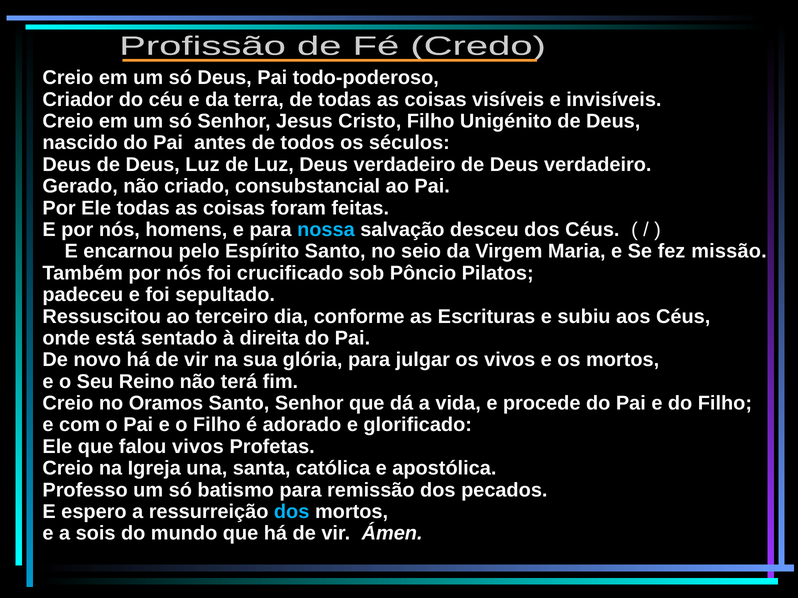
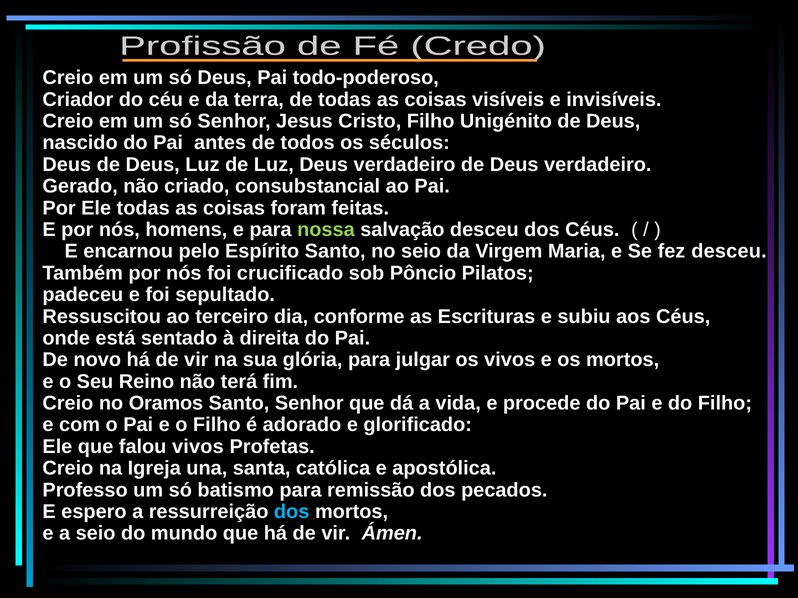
nossa colour: light blue -> light green
fez missão: missão -> desceu
a sois: sois -> seio
